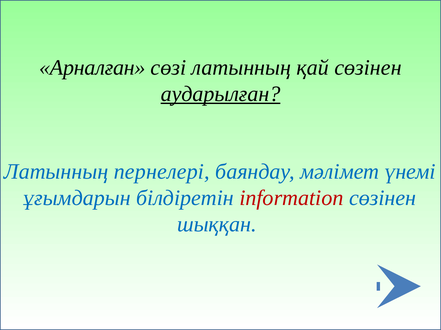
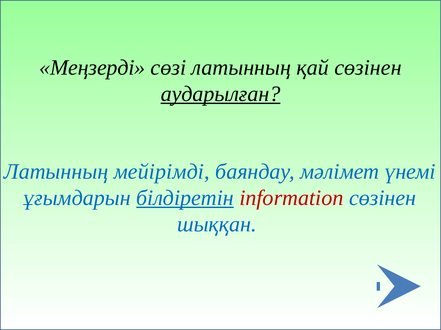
Арналған: Арналған -> Меңзерді
пернелері: пернелері -> мейірімді
білдіретін underline: none -> present
